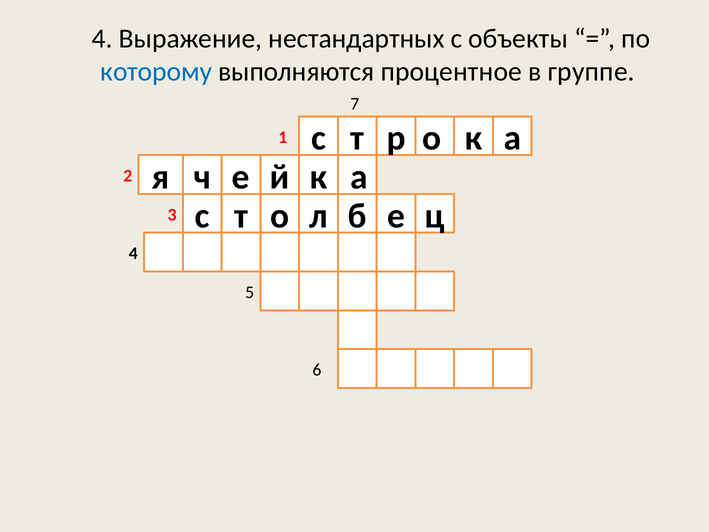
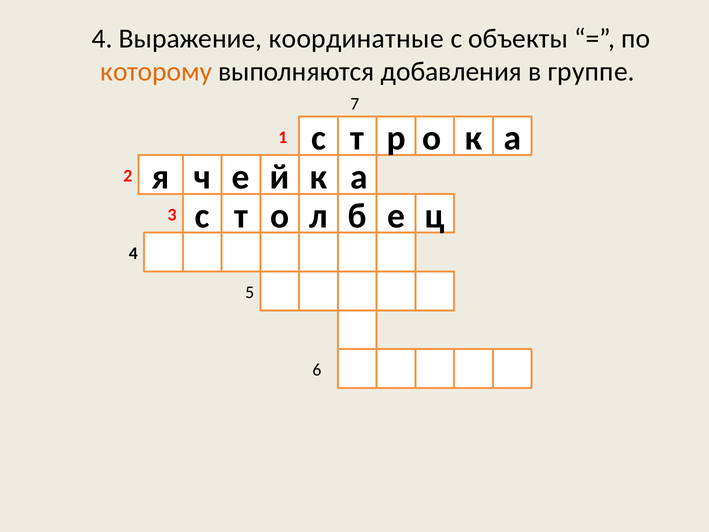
нестандартных: нестандартных -> координатные
которому colour: blue -> orange
процентное: процентное -> добавления
